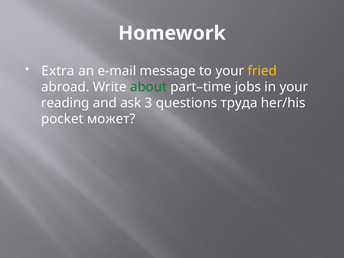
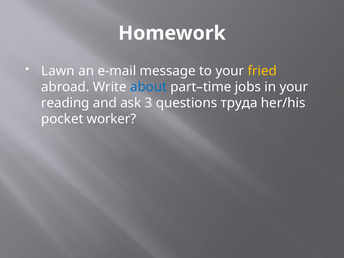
Extra: Extra -> Lawn
about colour: green -> blue
может: может -> worker
